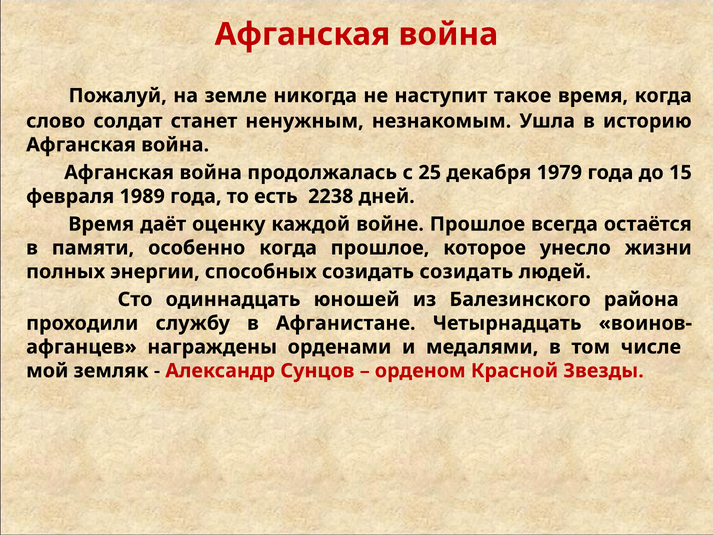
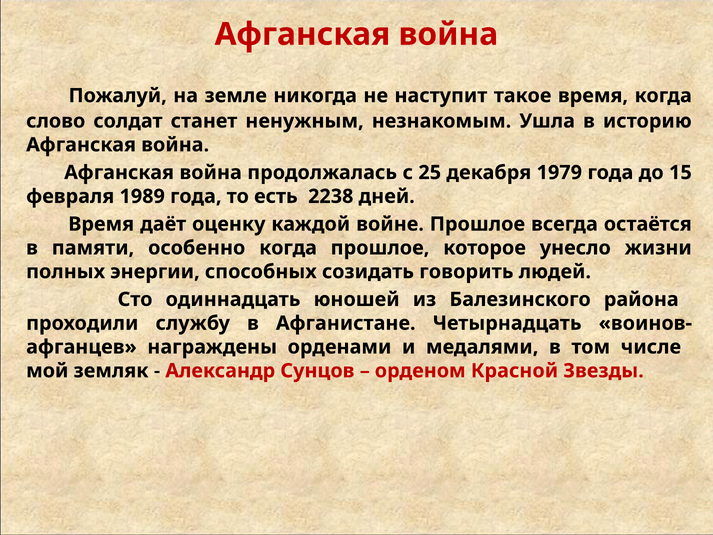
созидать созидать: созидать -> говорить
